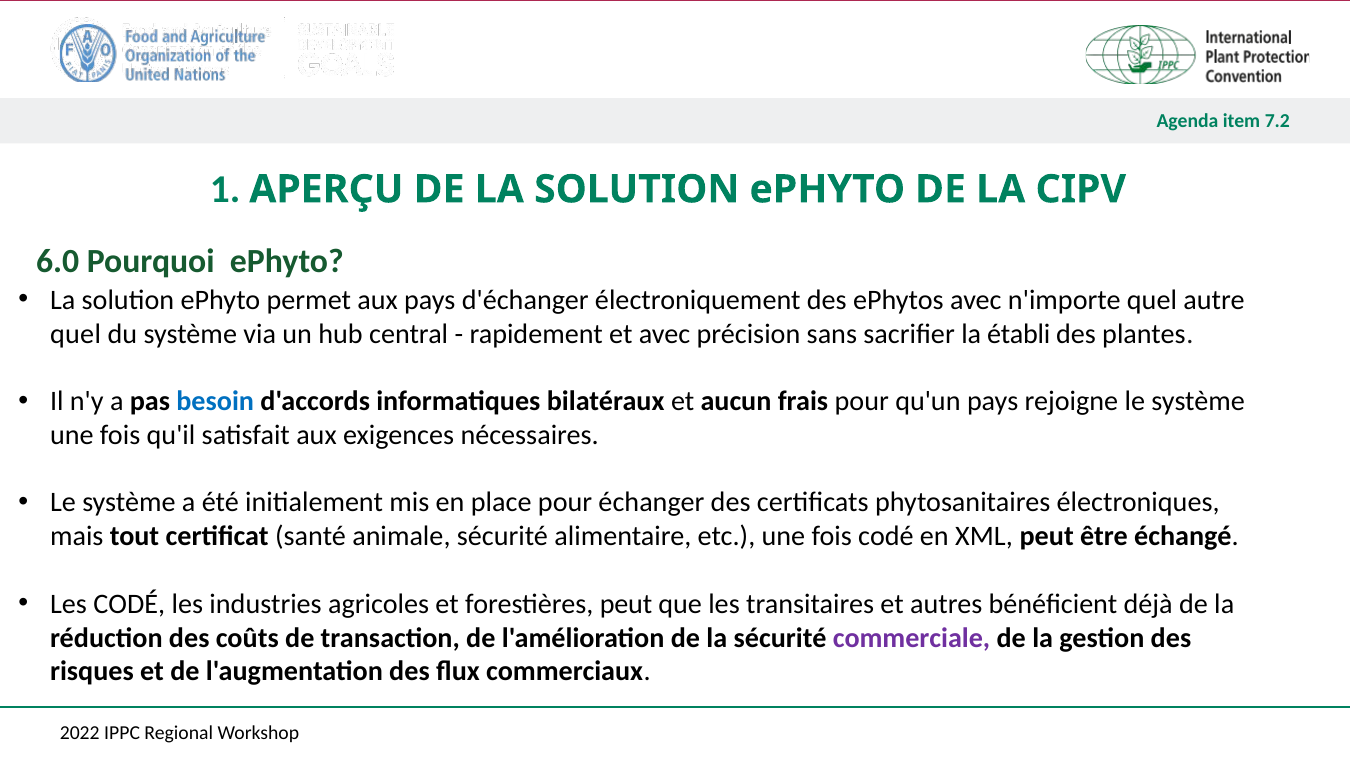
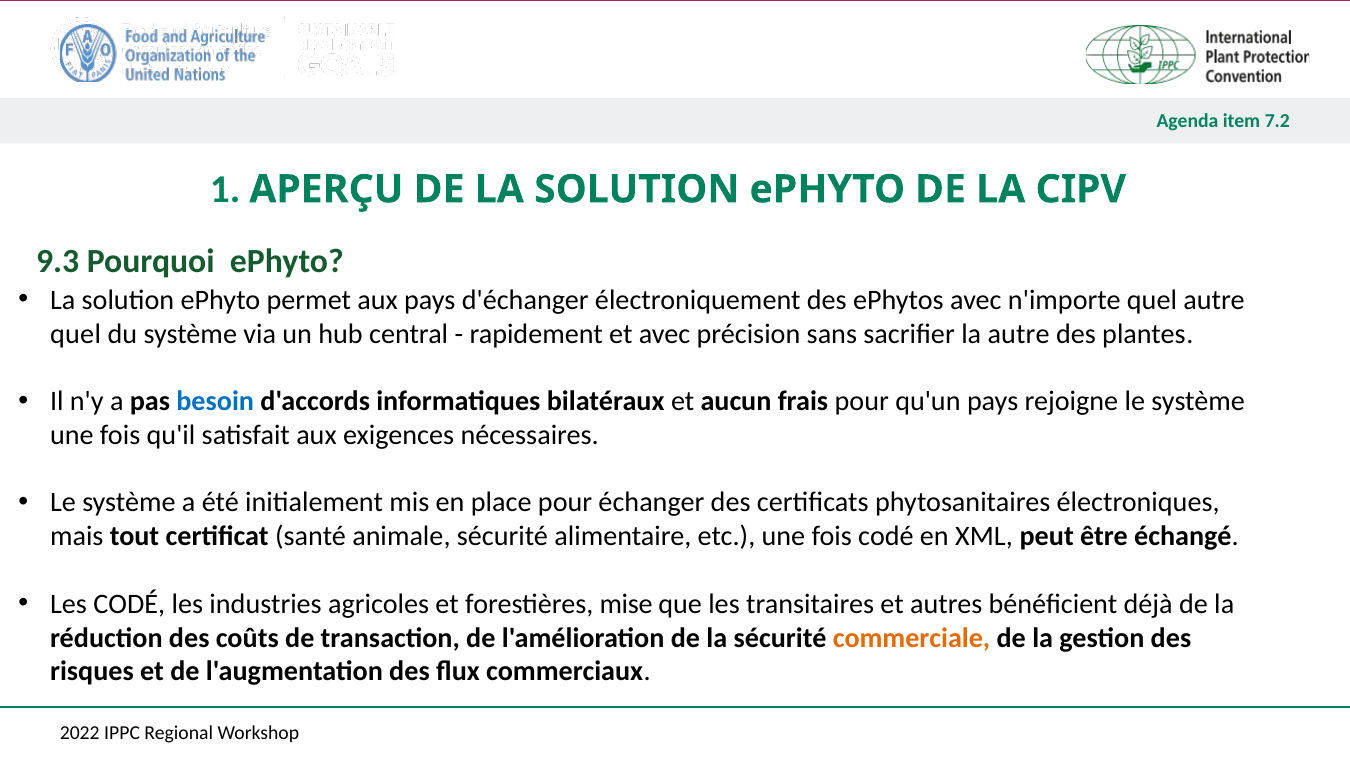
6.0: 6.0 -> 9.3
la établi: établi -> autre
forestières peut: peut -> mise
commerciale colour: purple -> orange
